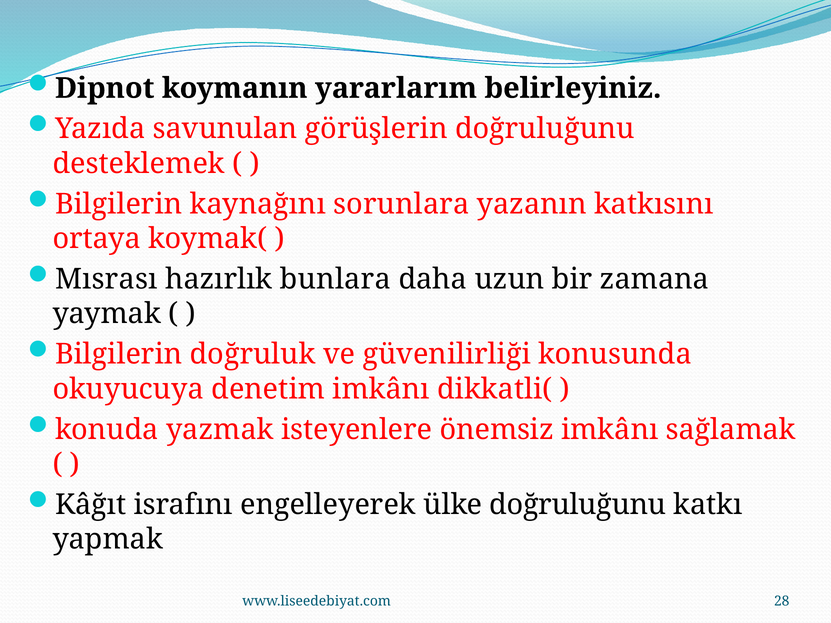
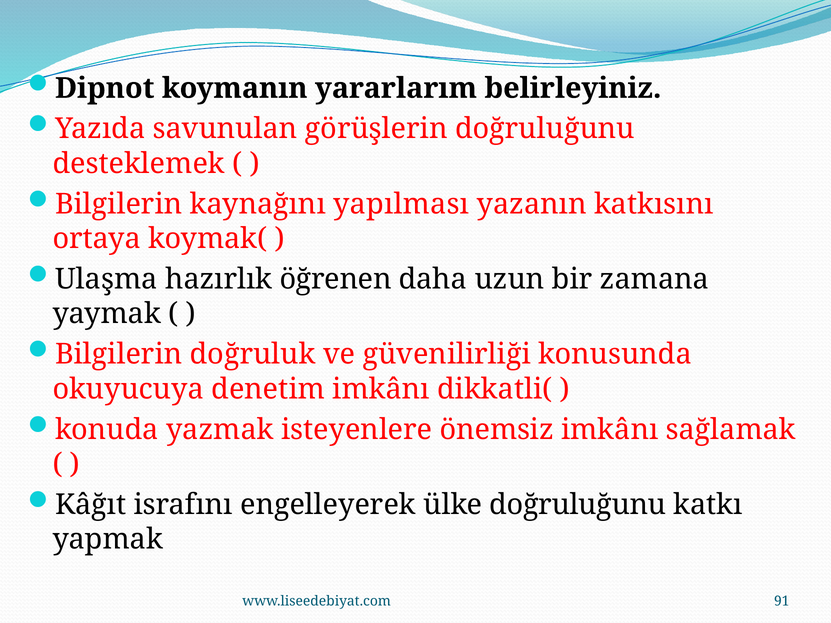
sorunlara: sorunlara -> yapılması
Mısrası: Mısrası -> Ulaşma
bunlara: bunlara -> öğrenen
28: 28 -> 91
